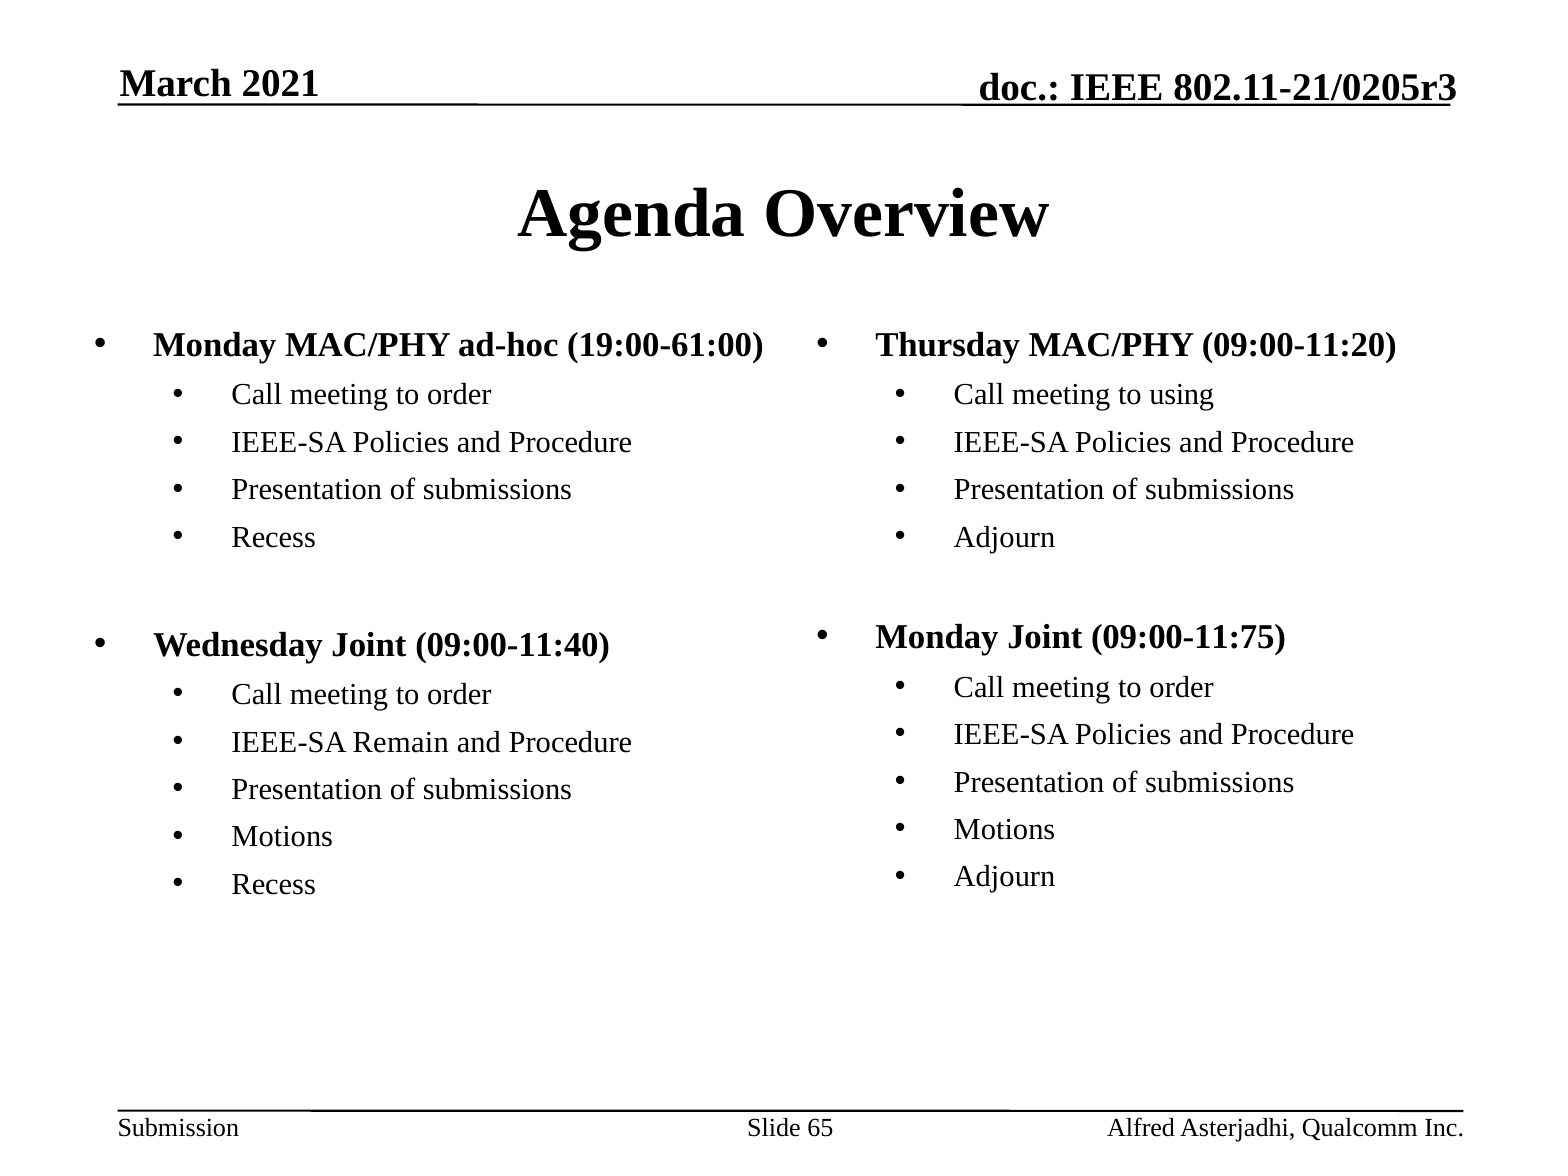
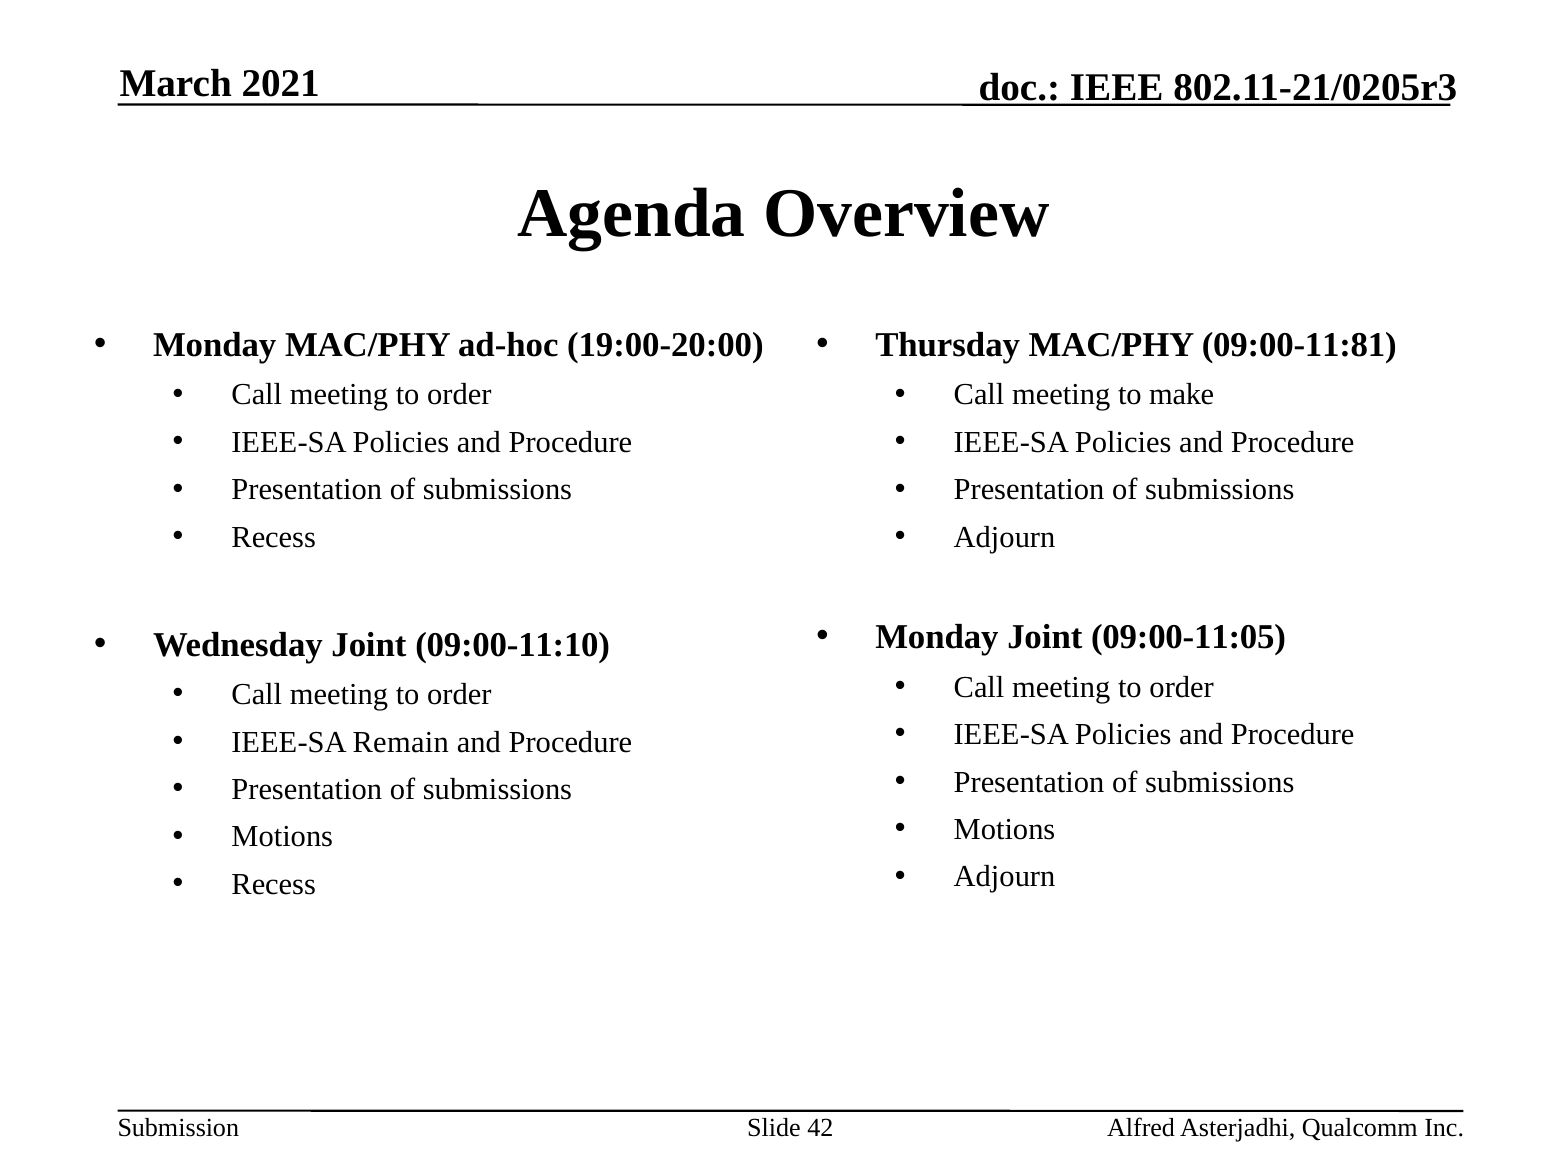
19:00-61:00: 19:00-61:00 -> 19:00-20:00
09:00-11:20: 09:00-11:20 -> 09:00-11:81
using: using -> make
09:00-11:75: 09:00-11:75 -> 09:00-11:05
09:00-11:40: 09:00-11:40 -> 09:00-11:10
65: 65 -> 42
